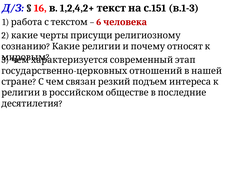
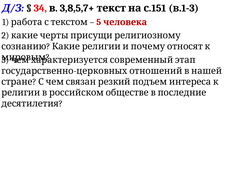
16: 16 -> 34
1,2,4,2+: 1,2,4,2+ -> 3,8,5,7+
6: 6 -> 5
